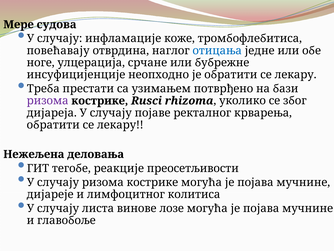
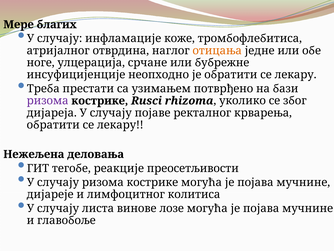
судова: судова -> благих
повећавају: повећавају -> атријалног
отицања colour: blue -> orange
